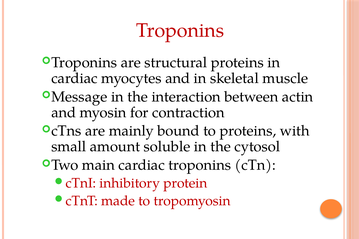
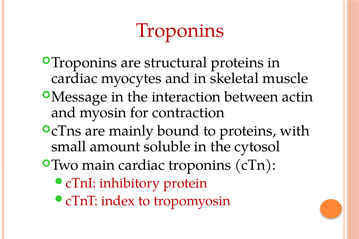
made: made -> index
